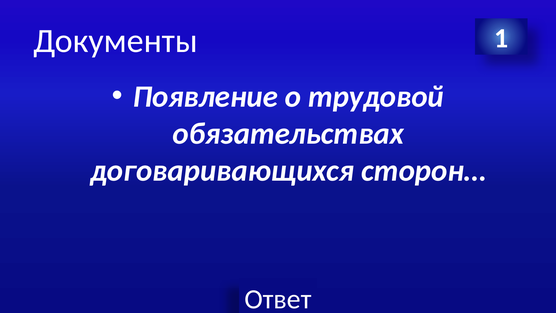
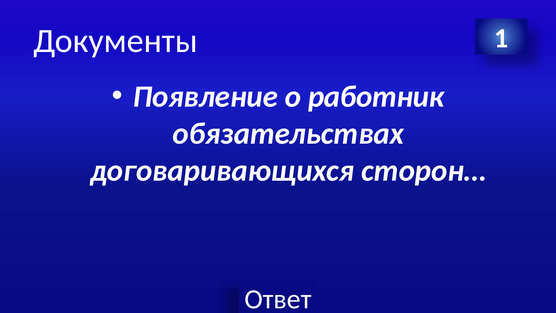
трудовой: трудовой -> работник
